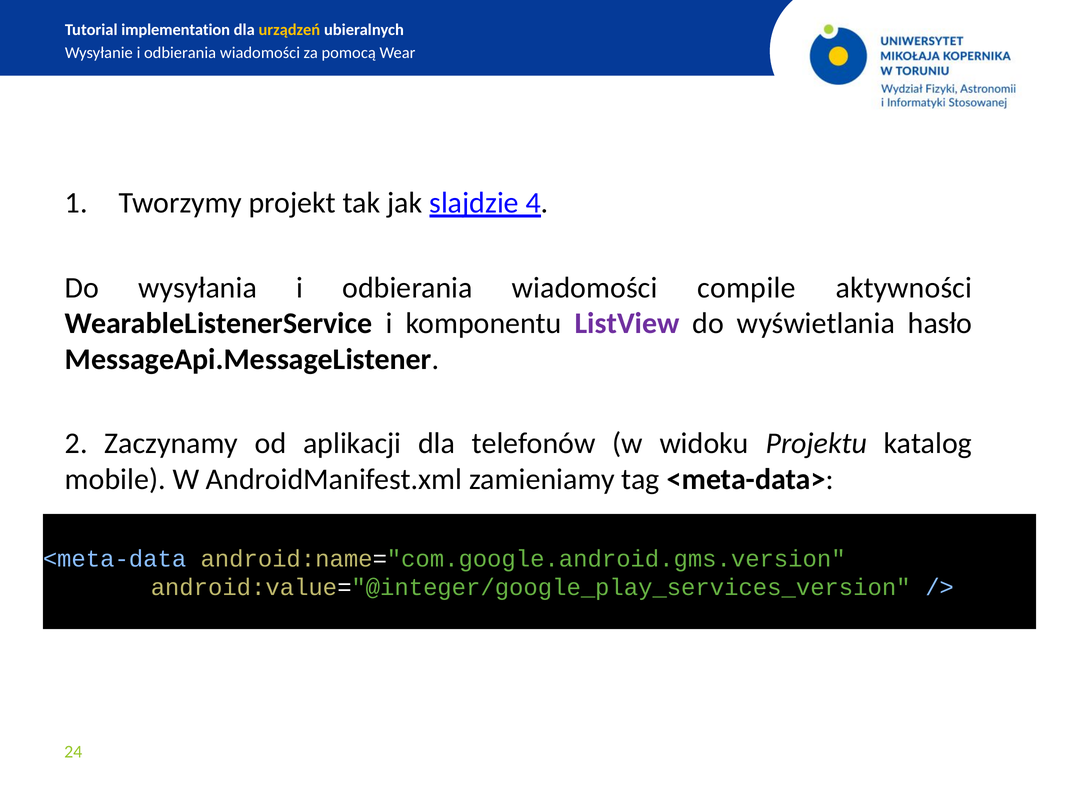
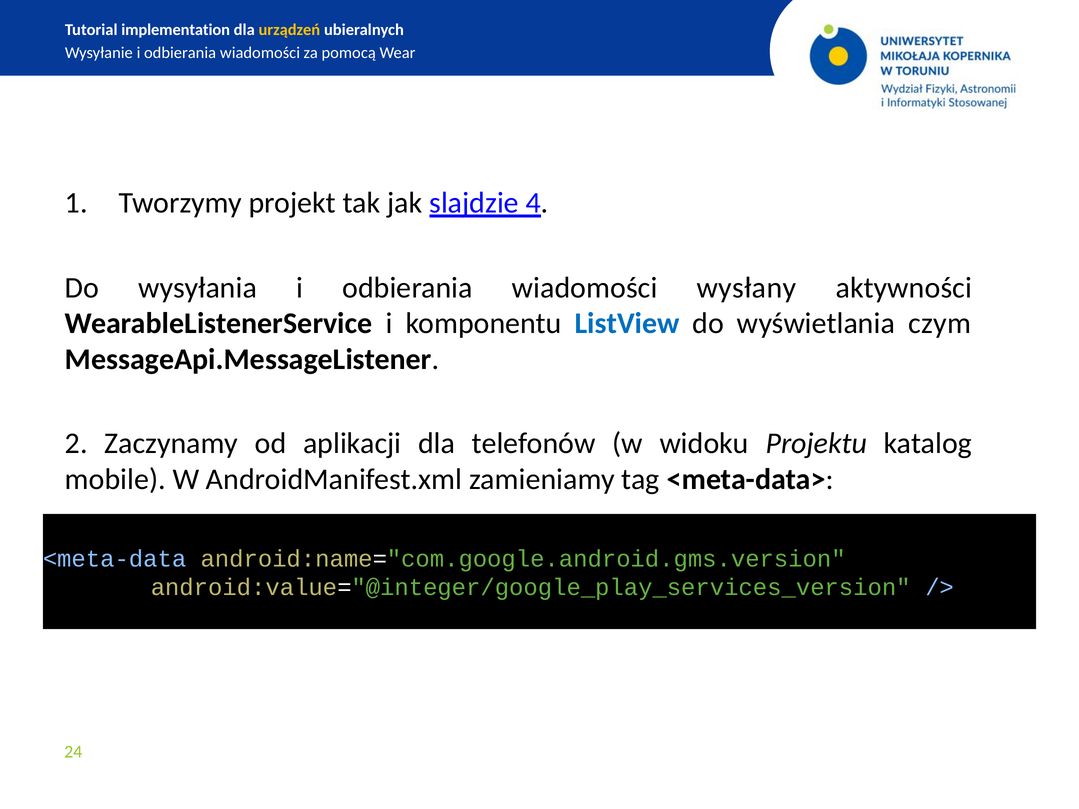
compile: compile -> wysłany
ListView colour: purple -> blue
hasło: hasło -> czym
